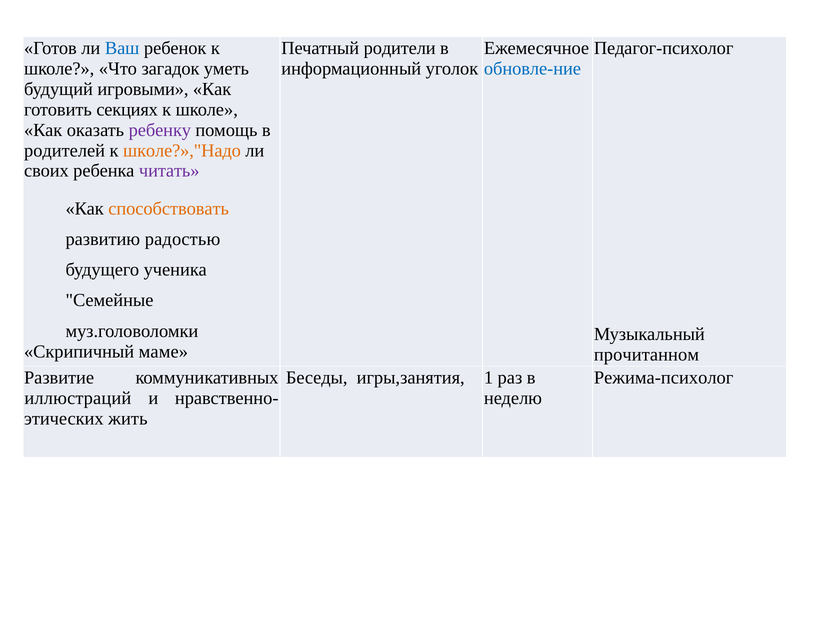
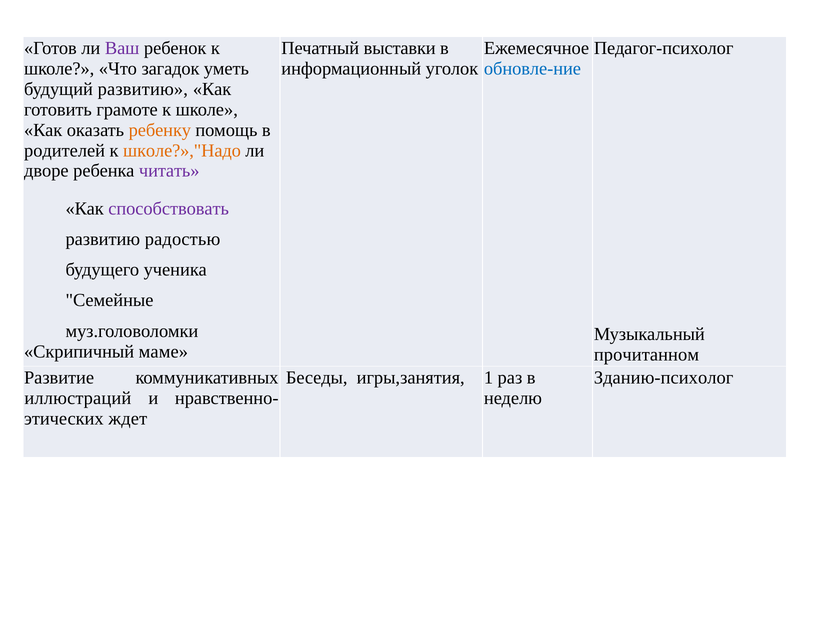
Ваш colour: blue -> purple
родители: родители -> выставки
будущий игровыми: игровыми -> развитию
секциях: секциях -> грамоте
ребенку colour: purple -> orange
своих: своих -> дворе
способствовать colour: orange -> purple
Режима-психолог: Режима-психолог -> Зданию-психолог
жить: жить -> ждет
